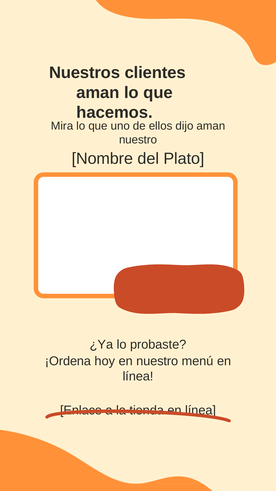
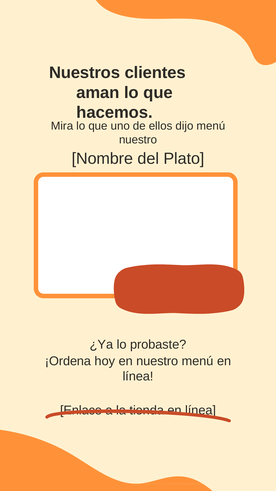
dijo aman: aman -> menú
